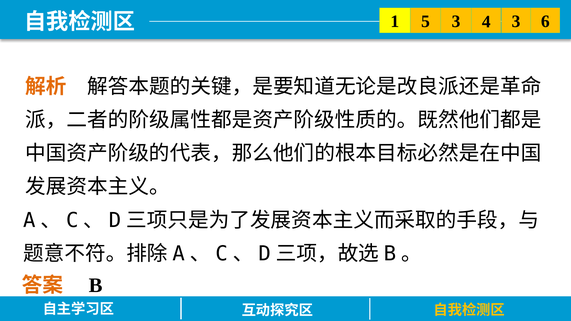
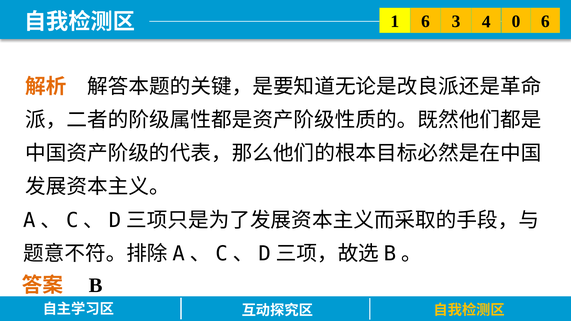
1 5: 5 -> 6
3 3: 3 -> 0
